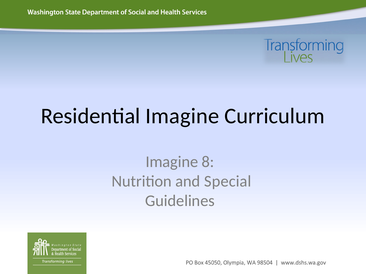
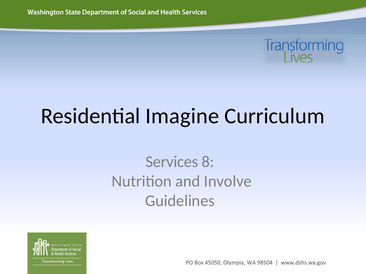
Imagine at (172, 162): Imagine -> Services
Special: Special -> Involve
